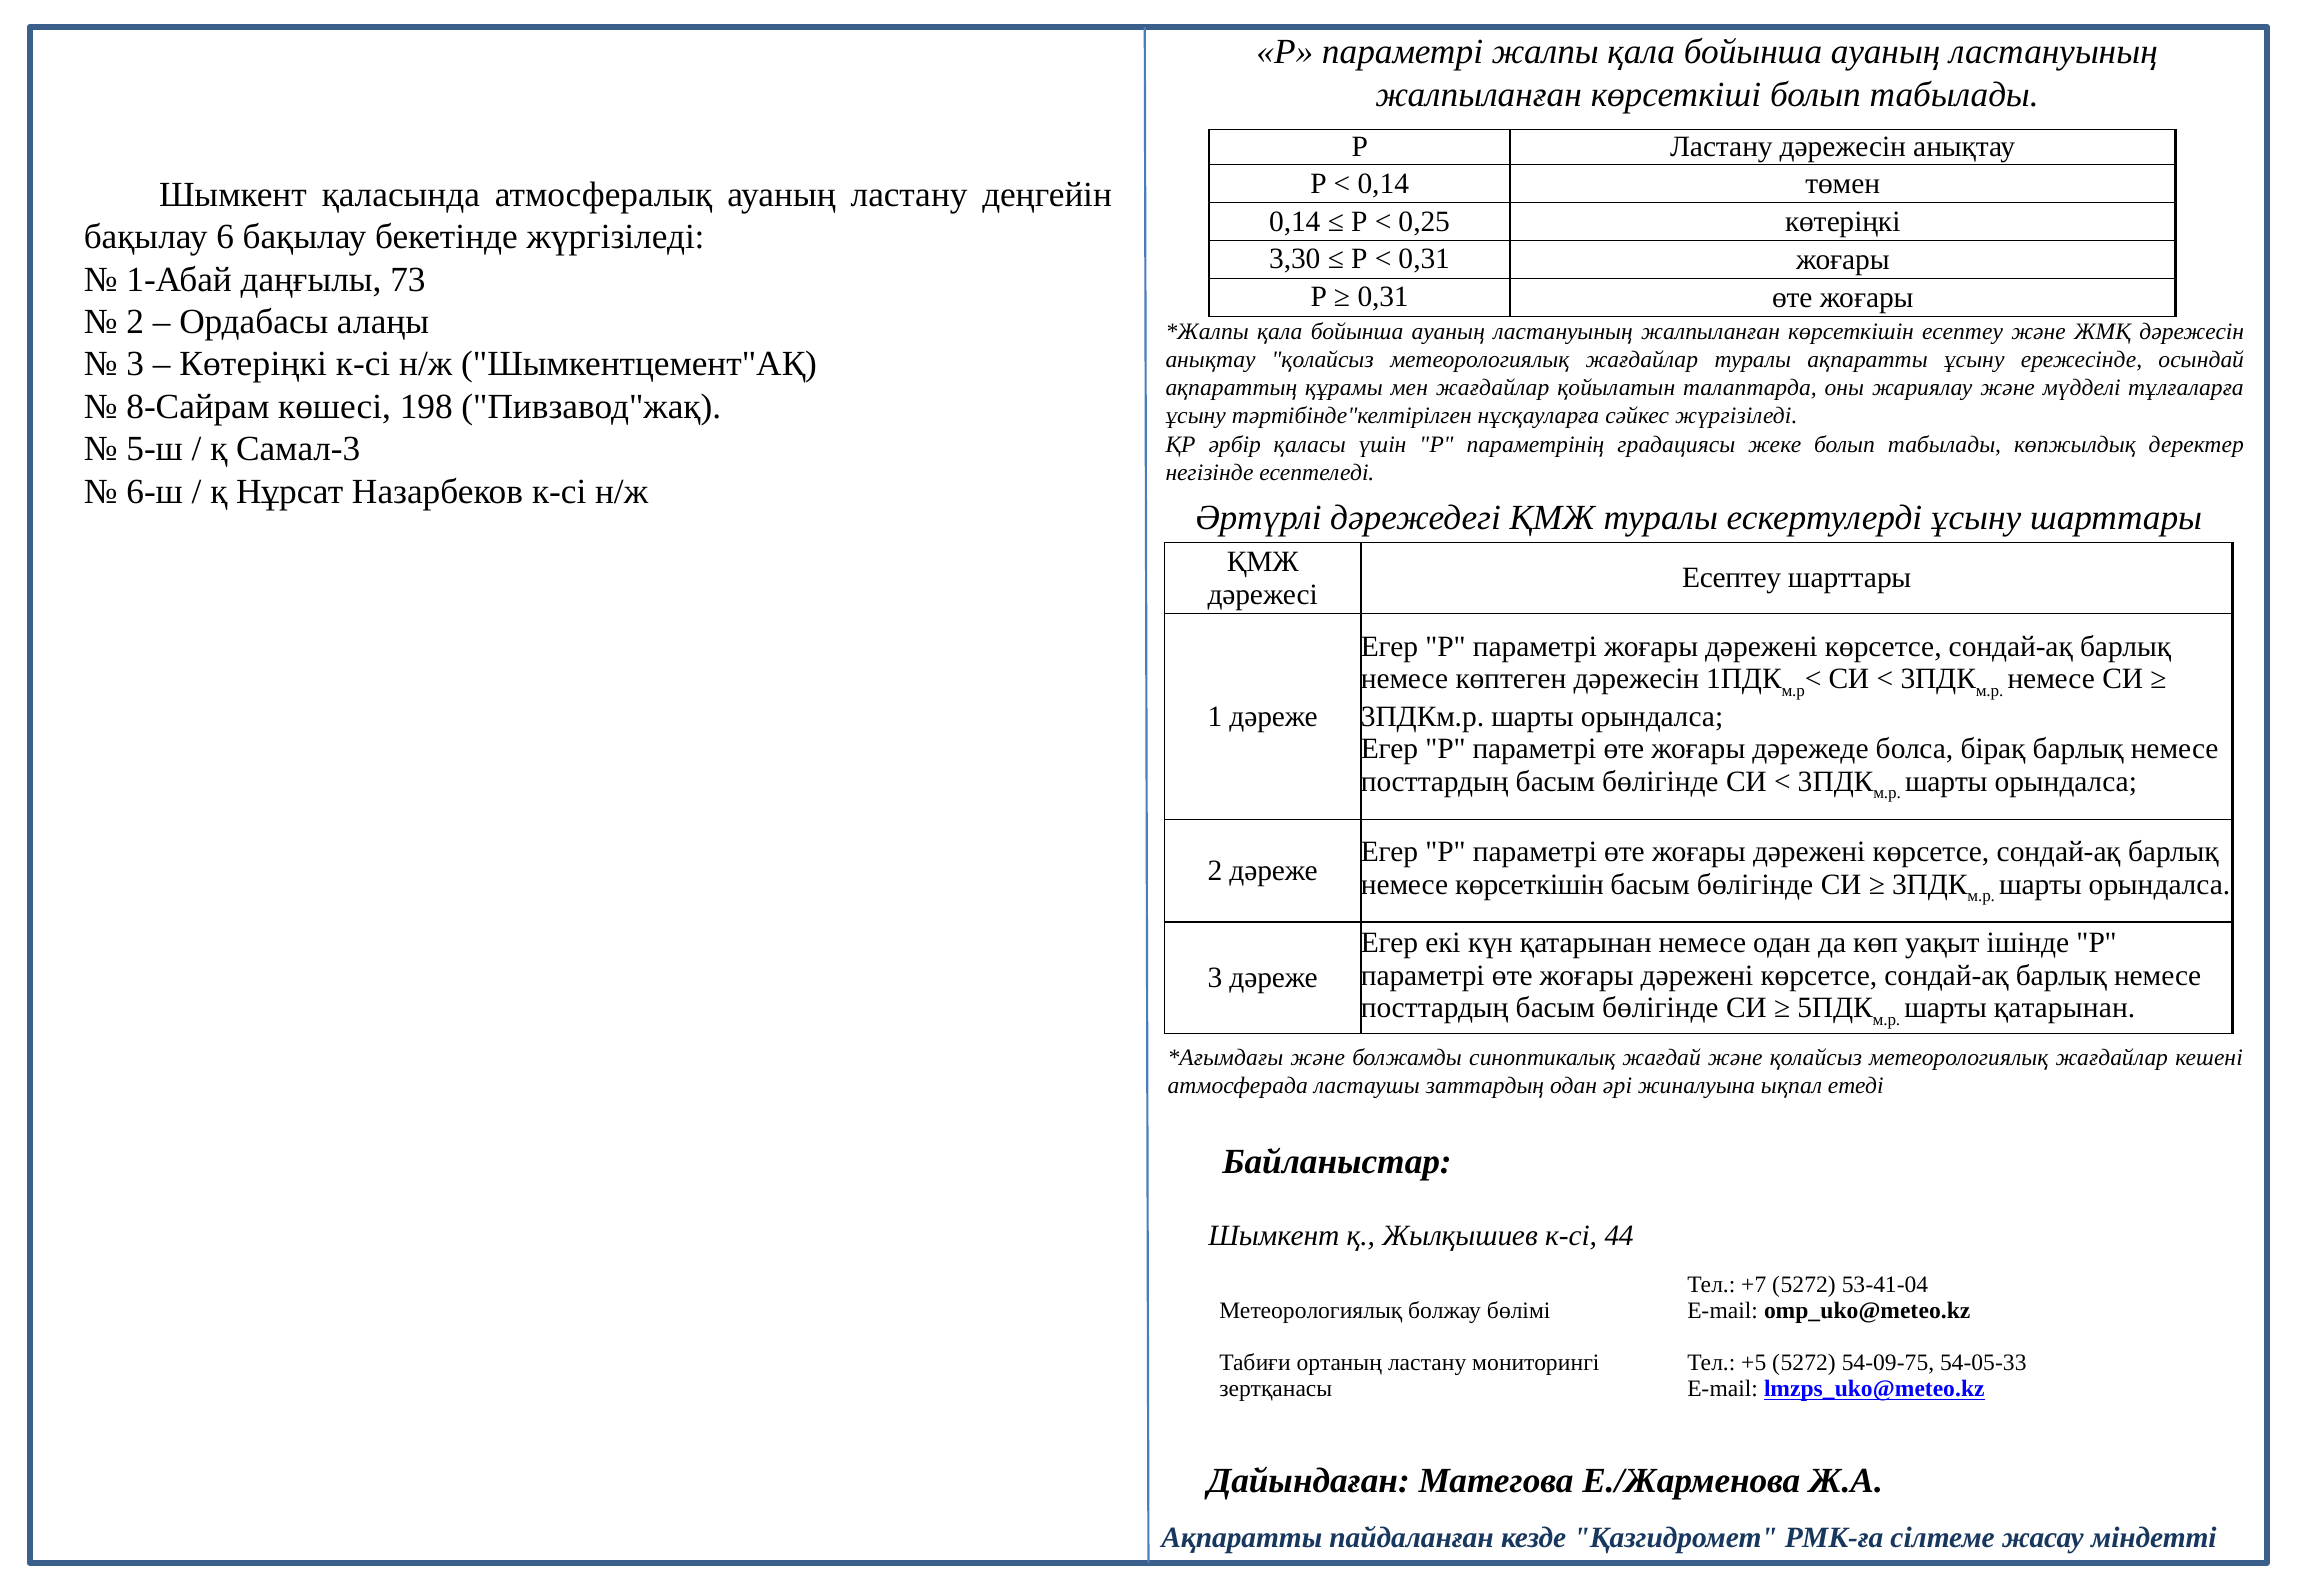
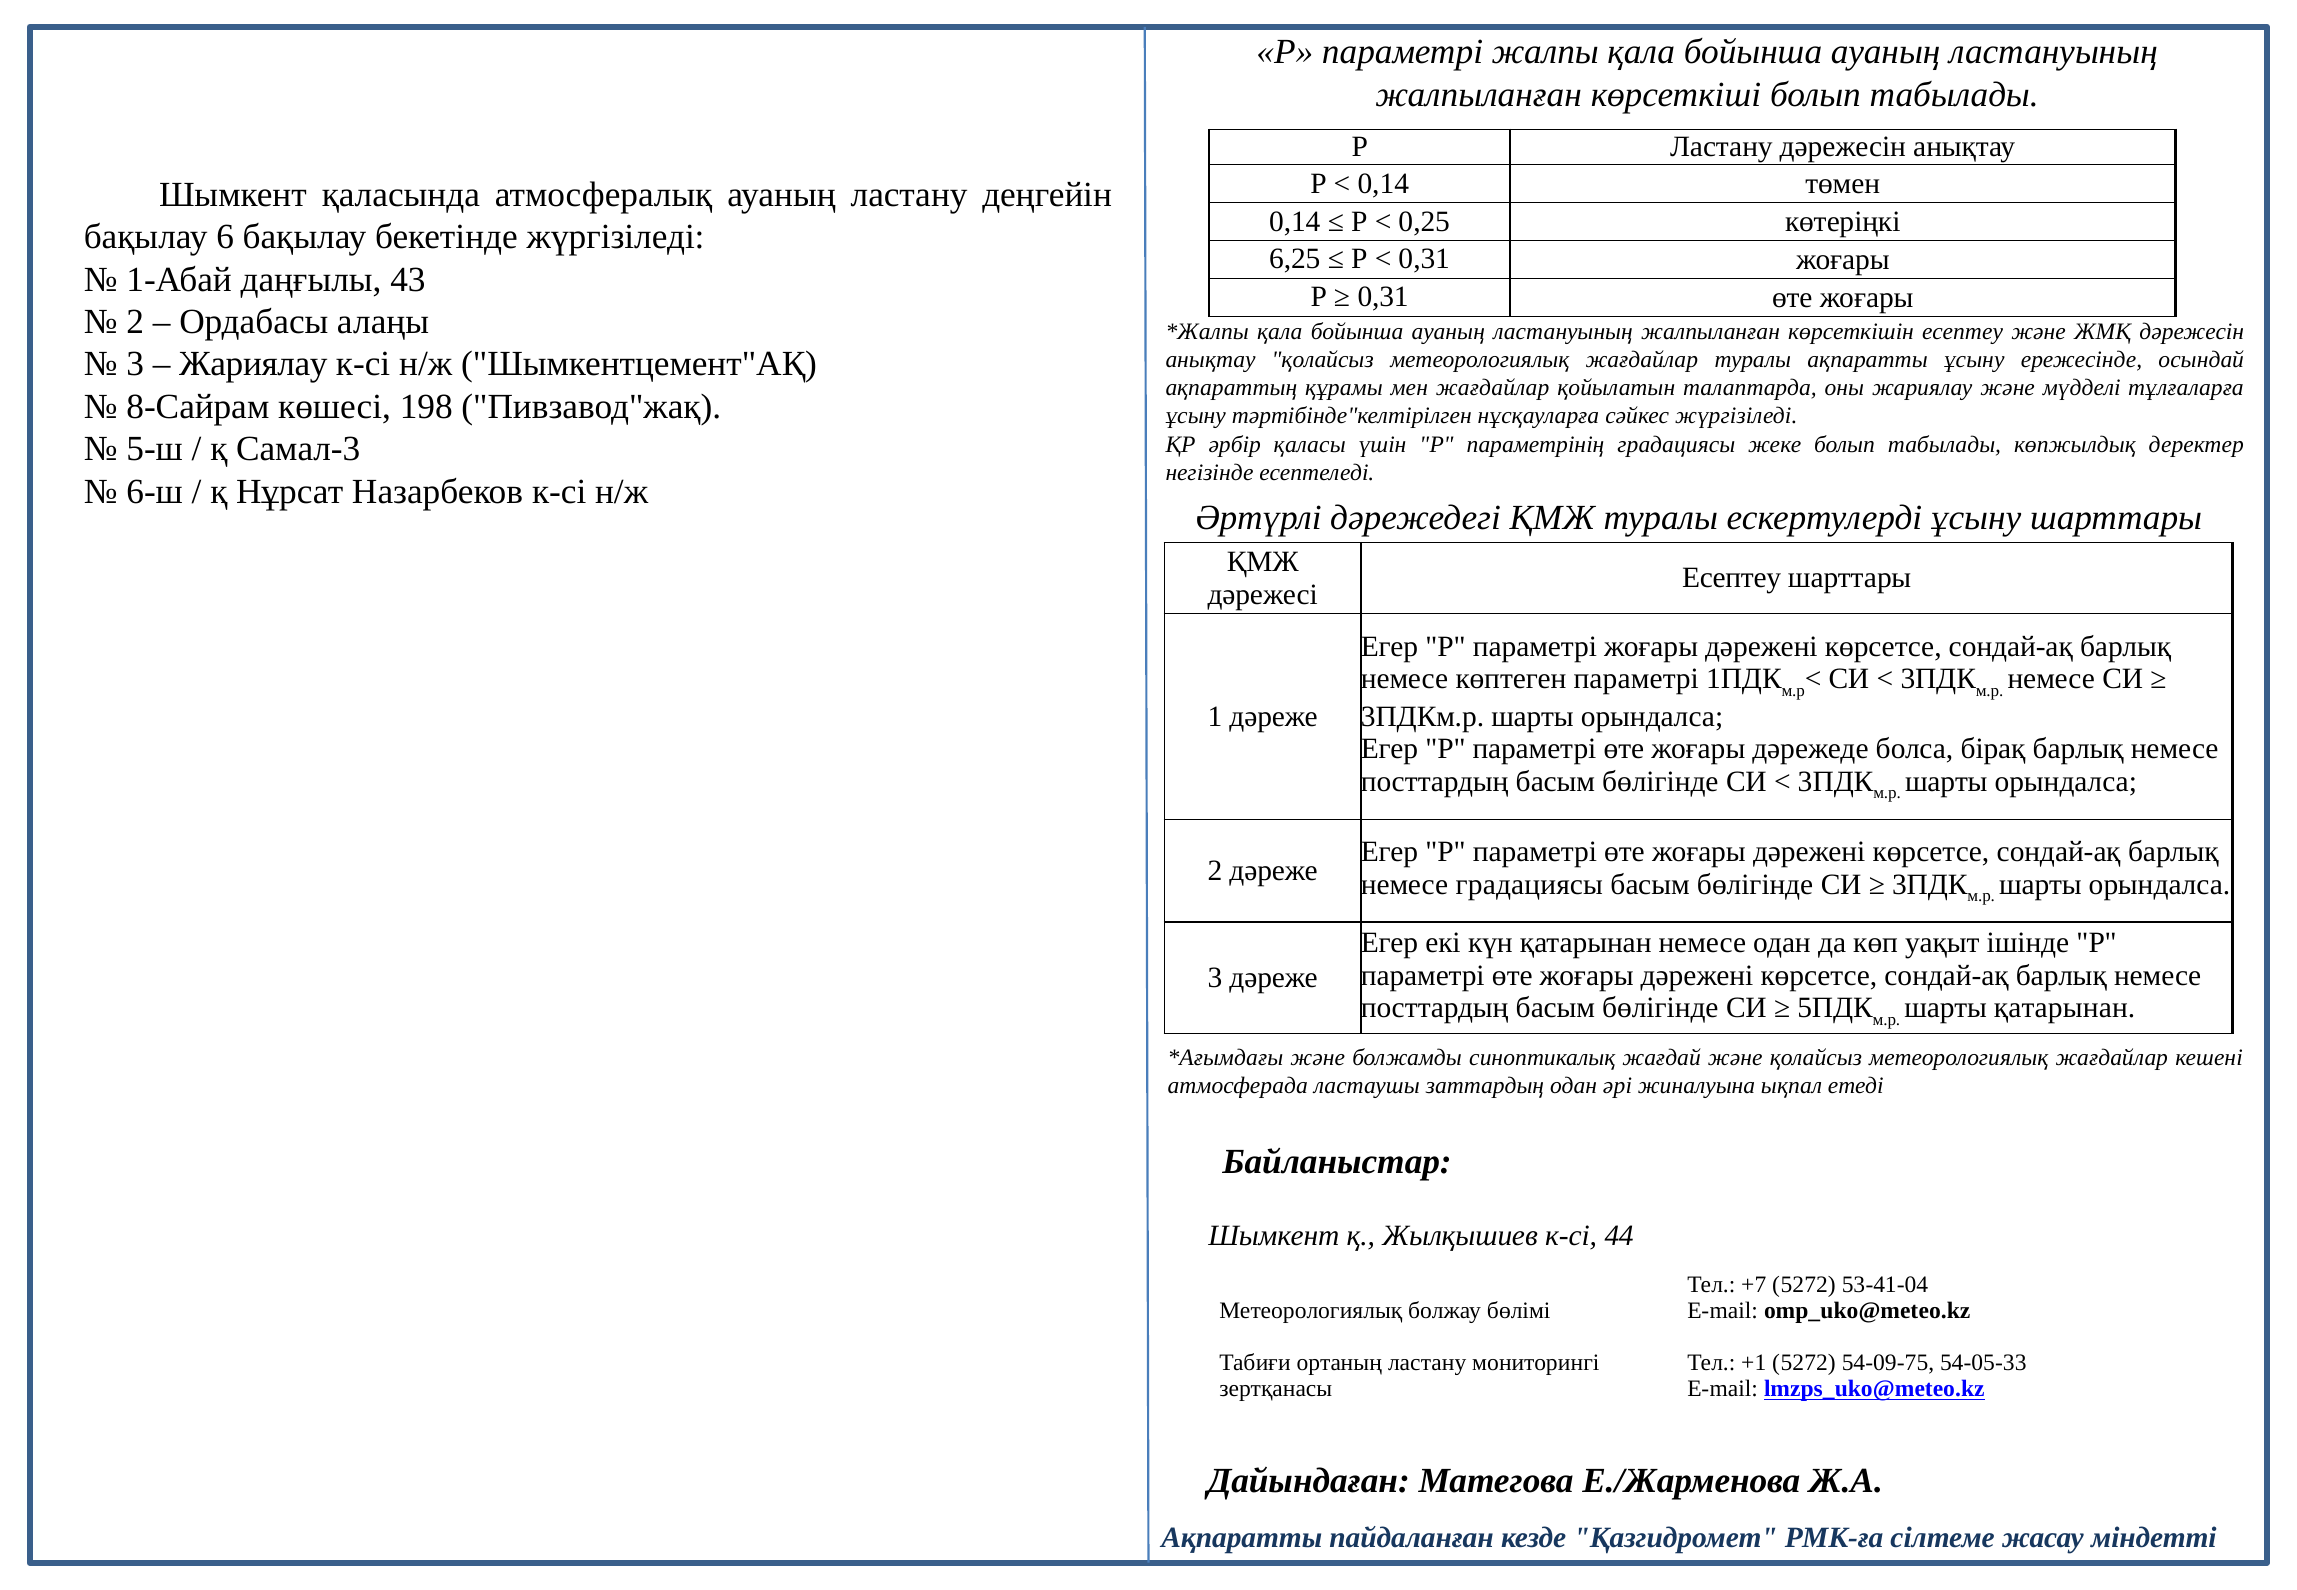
3,30: 3,30 -> 6,25
73: 73 -> 43
Көтеріңкі at (253, 364): Көтеріңкі -> Жариялау
көптеген дәрежесін: дәрежесін -> параметрі
немесе көрсеткішін: көрсеткішін -> градациясы
+5: +5 -> +1
